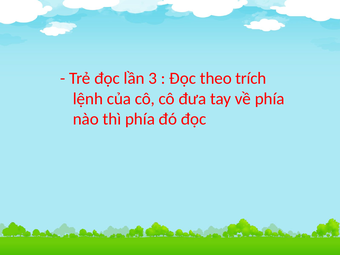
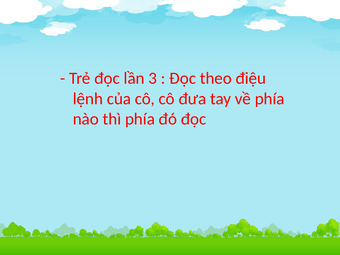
trích: trích -> điệu
